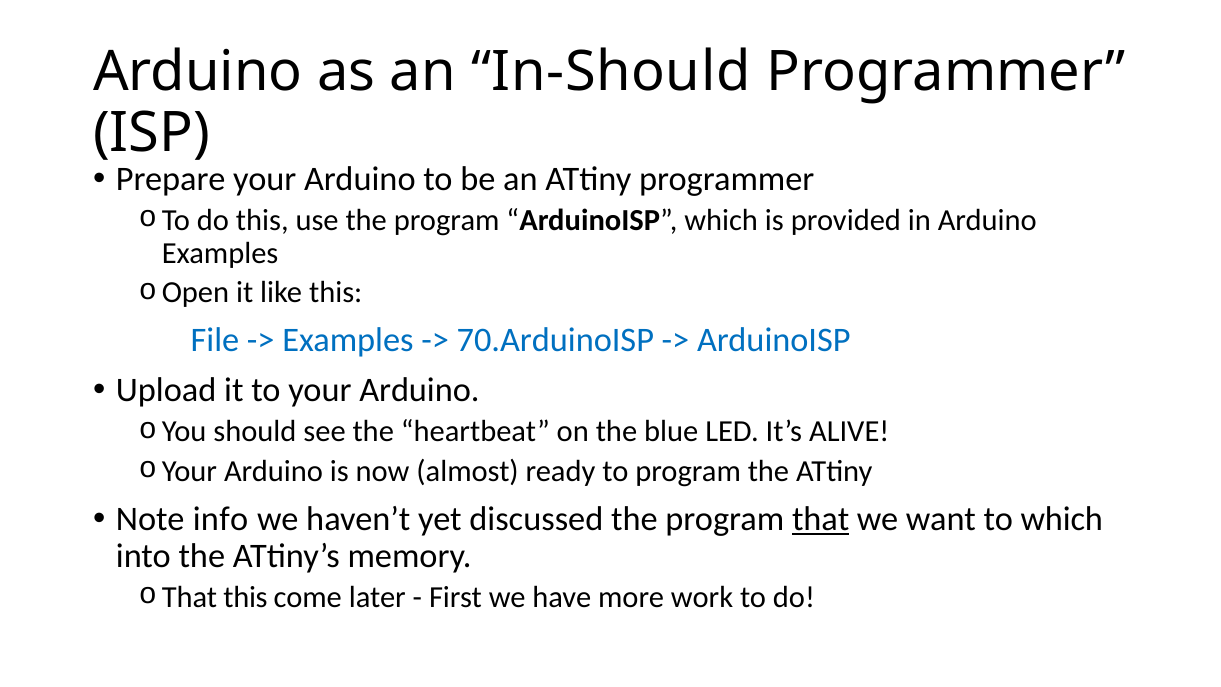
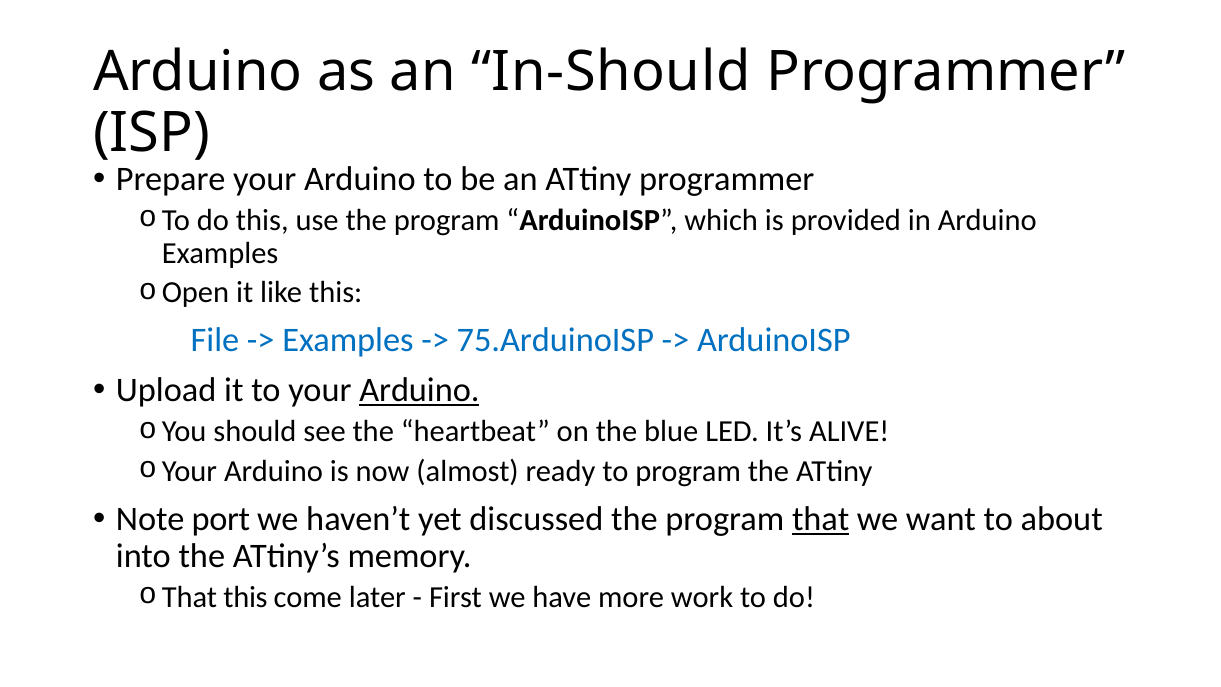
70.ArduinoISP: 70.ArduinoISP -> 75.ArduinoISP
Arduino at (419, 390) underline: none -> present
info: info -> port
to which: which -> about
